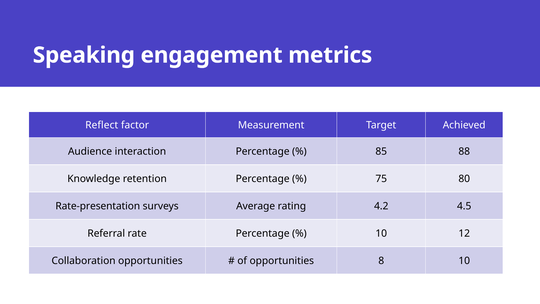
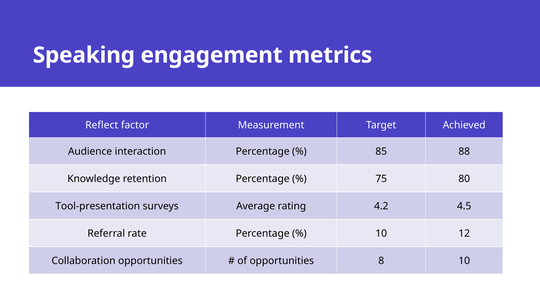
Rate-presentation: Rate-presentation -> Tool-presentation
